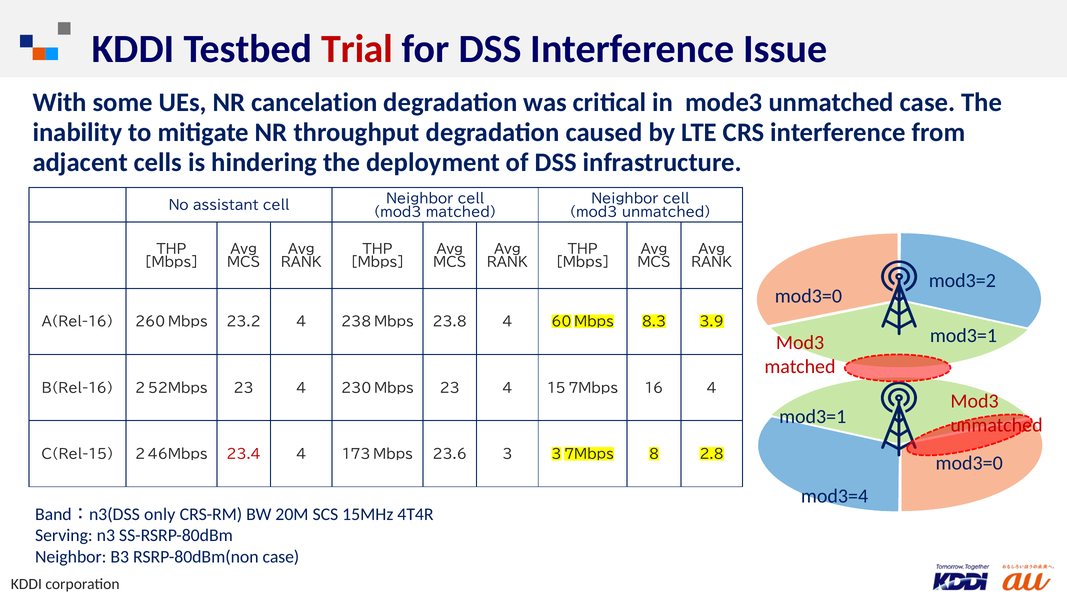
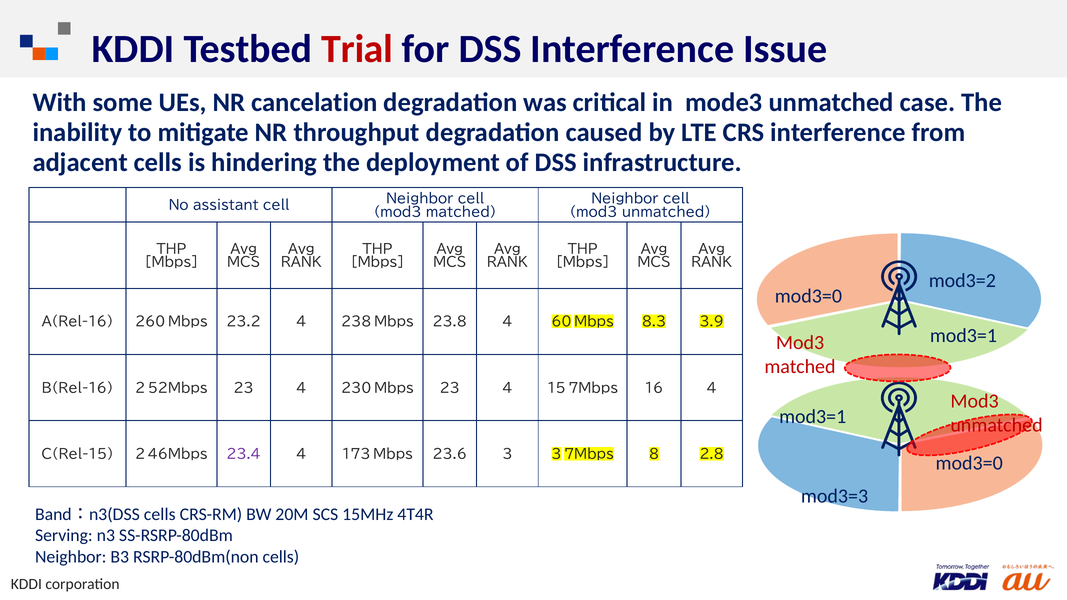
23.4 colour: red -> purple
mod3=4: mod3=4 -> mod3=3
only at (160, 514): only -> cells
RSRP-80dBm(non case: case -> cells
